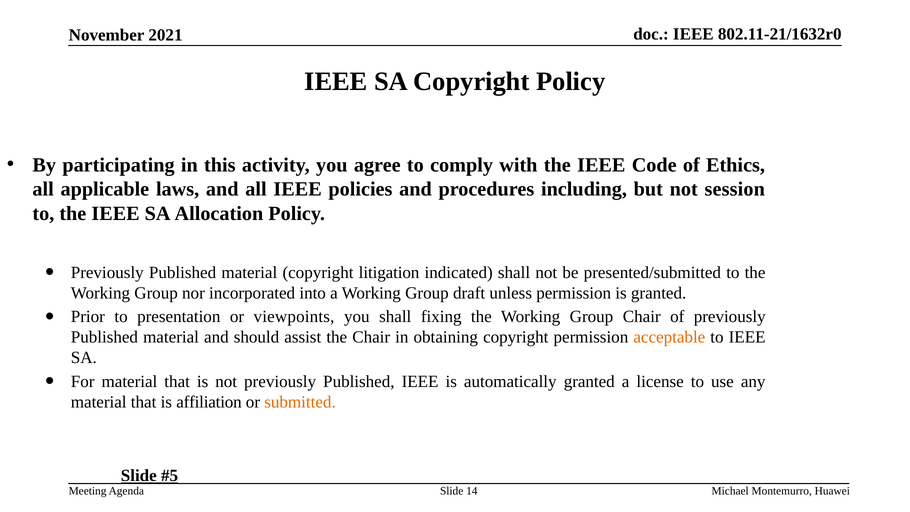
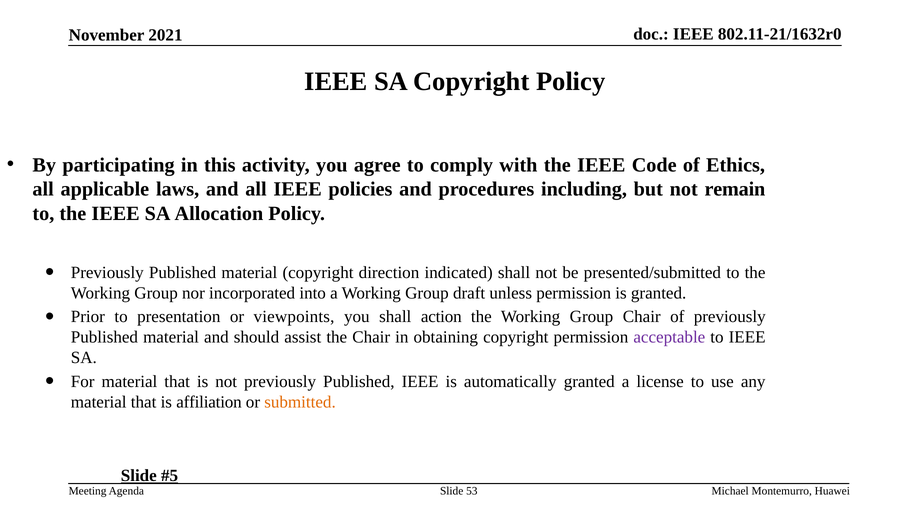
session: session -> remain
litigation: litigation -> direction
fixing: fixing -> action
acceptable colour: orange -> purple
14: 14 -> 53
